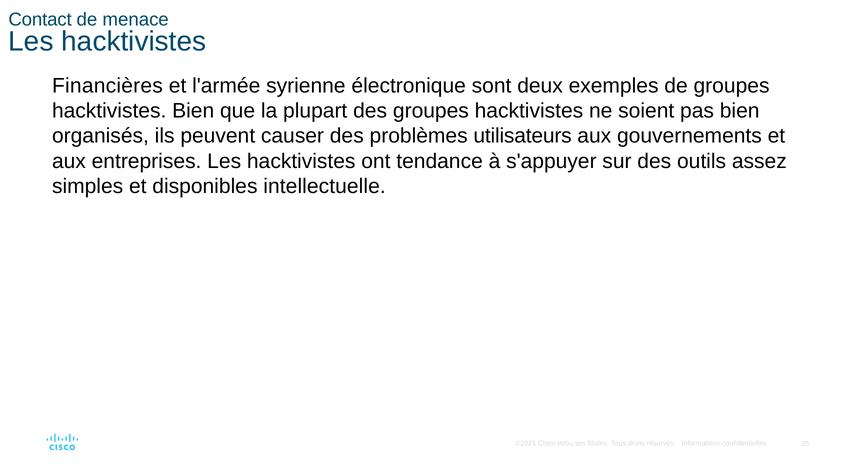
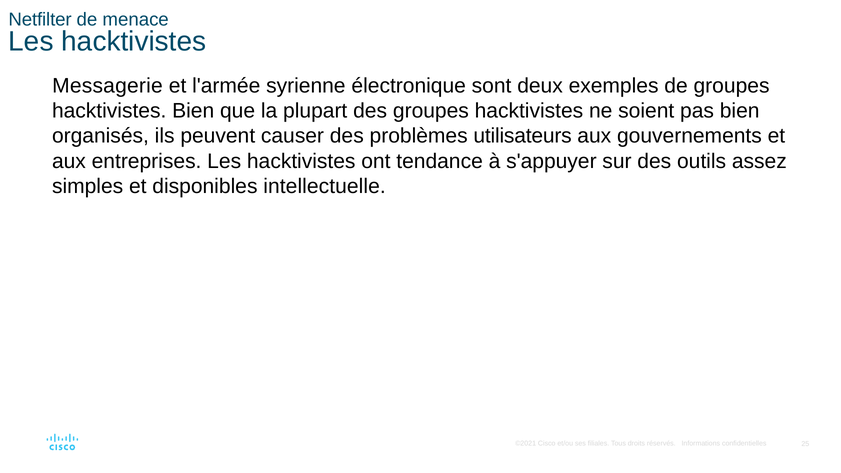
Contact: Contact -> Netfilter
Financières: Financières -> Messagerie
